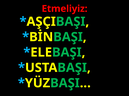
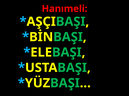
Etmeliyiz: Etmeliyiz -> Hanımeli
